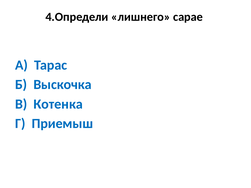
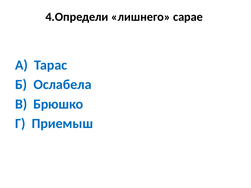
Выскочка: Выскочка -> Ослабела
Котенка: Котенка -> Брюшко
